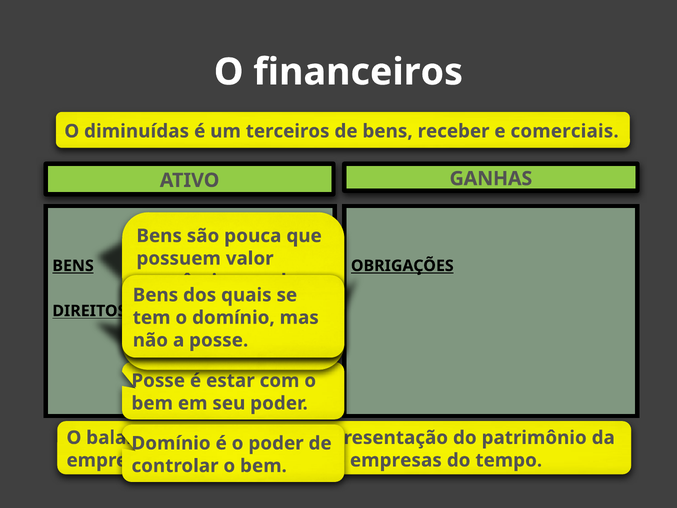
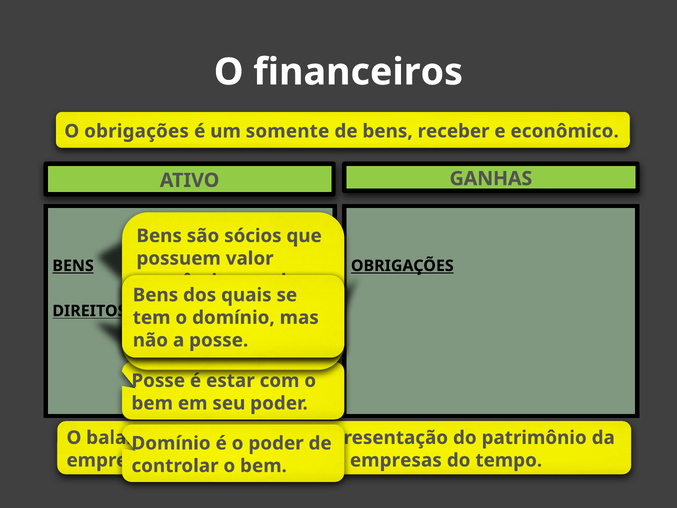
O diminuídas: diminuídas -> obrigações
terceiros: terceiros -> somente
e comerciais: comerciais -> econômico
pouca: pouca -> sócios
